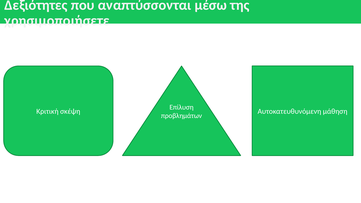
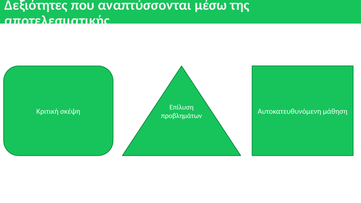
χρησιμοποιήσετε: χρησιμοποιήσετε -> αποτελεσματικής
